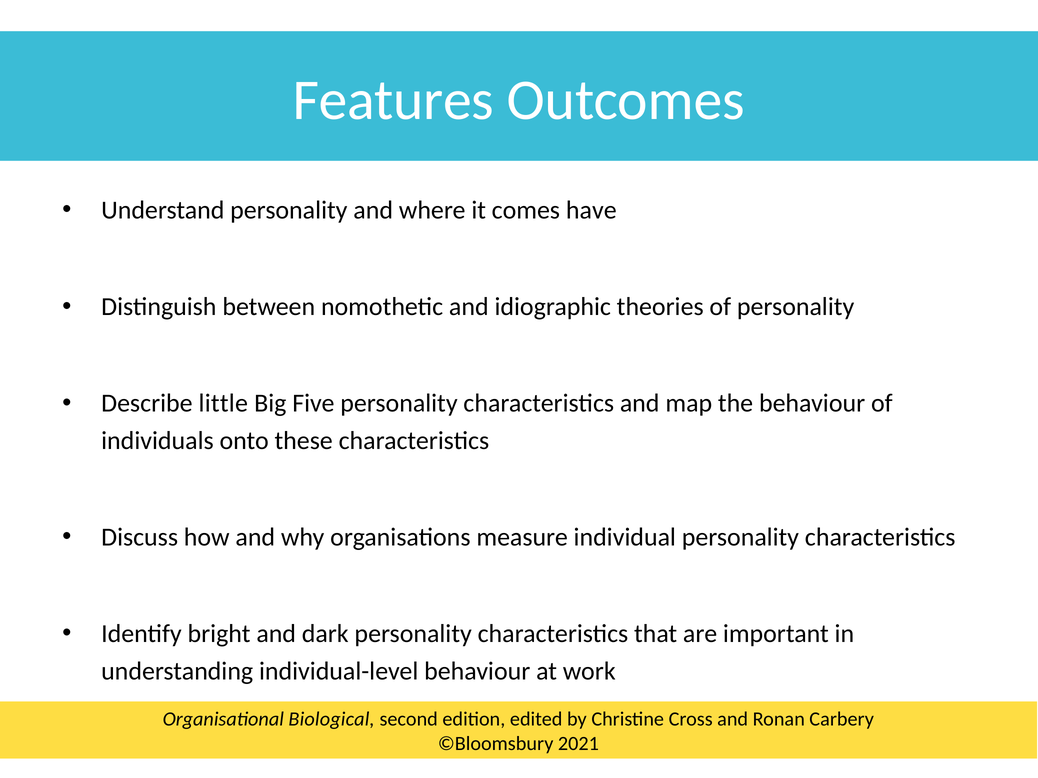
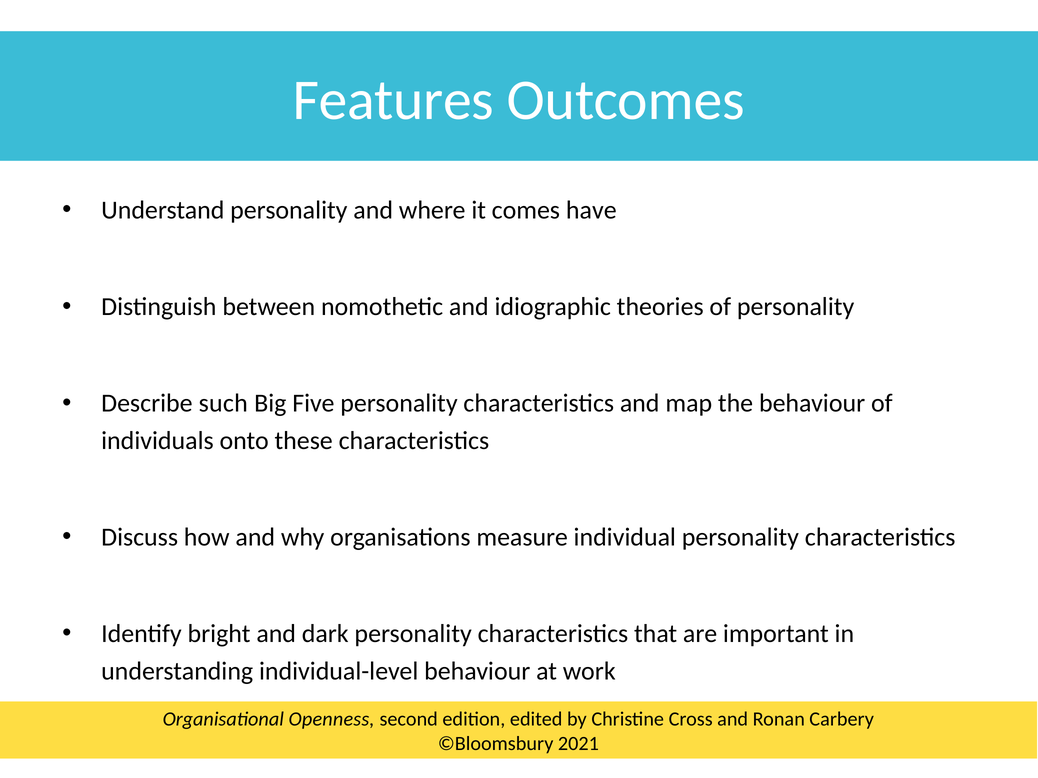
little: little -> such
Biological: Biological -> Openness
